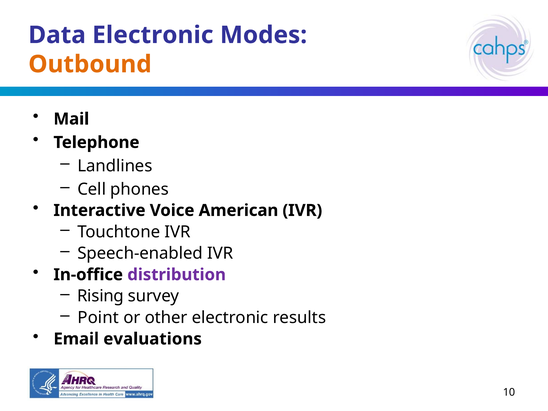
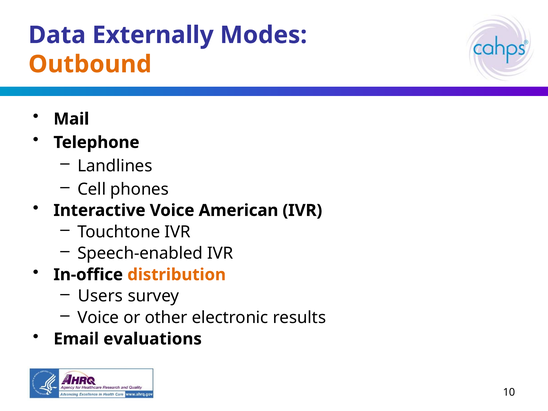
Data Electronic: Electronic -> Externally
distribution colour: purple -> orange
Rising: Rising -> Users
Point at (98, 318): Point -> Voice
